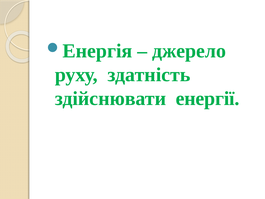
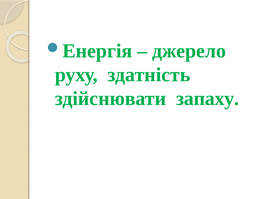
енергії: енергії -> запаху
